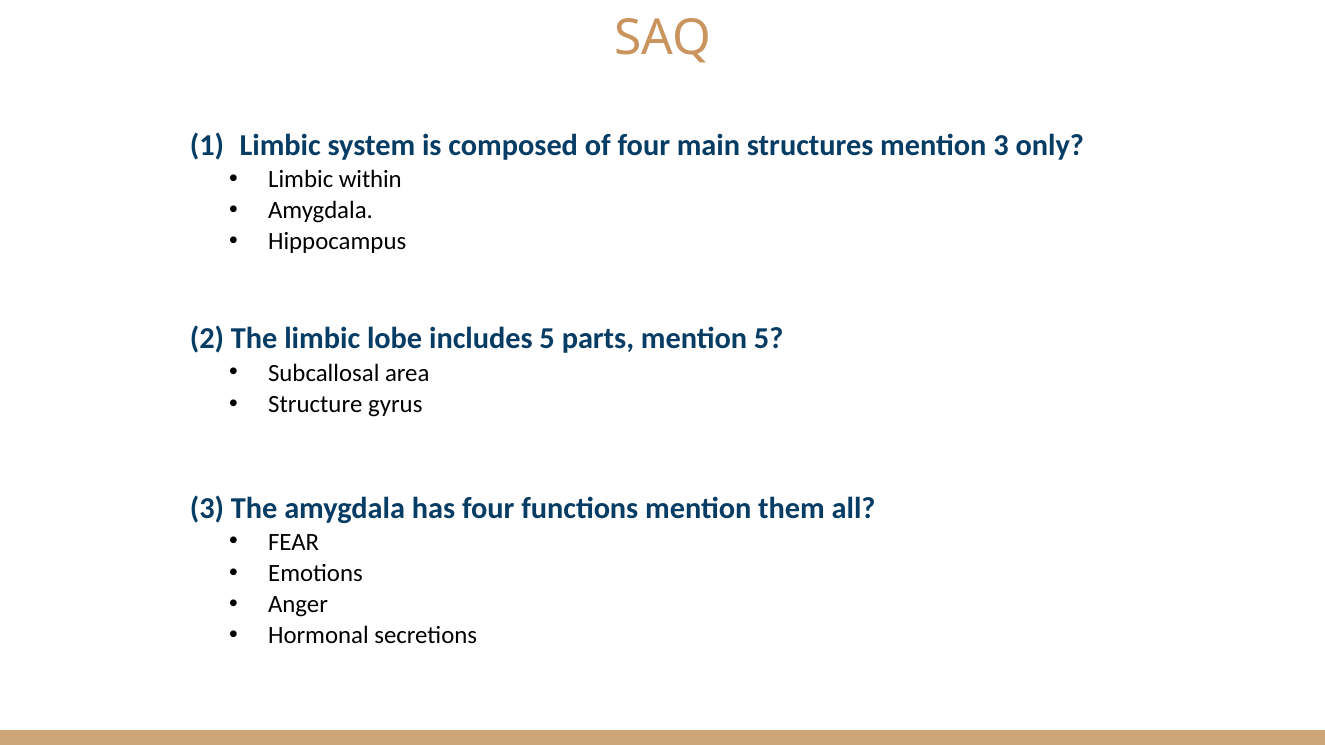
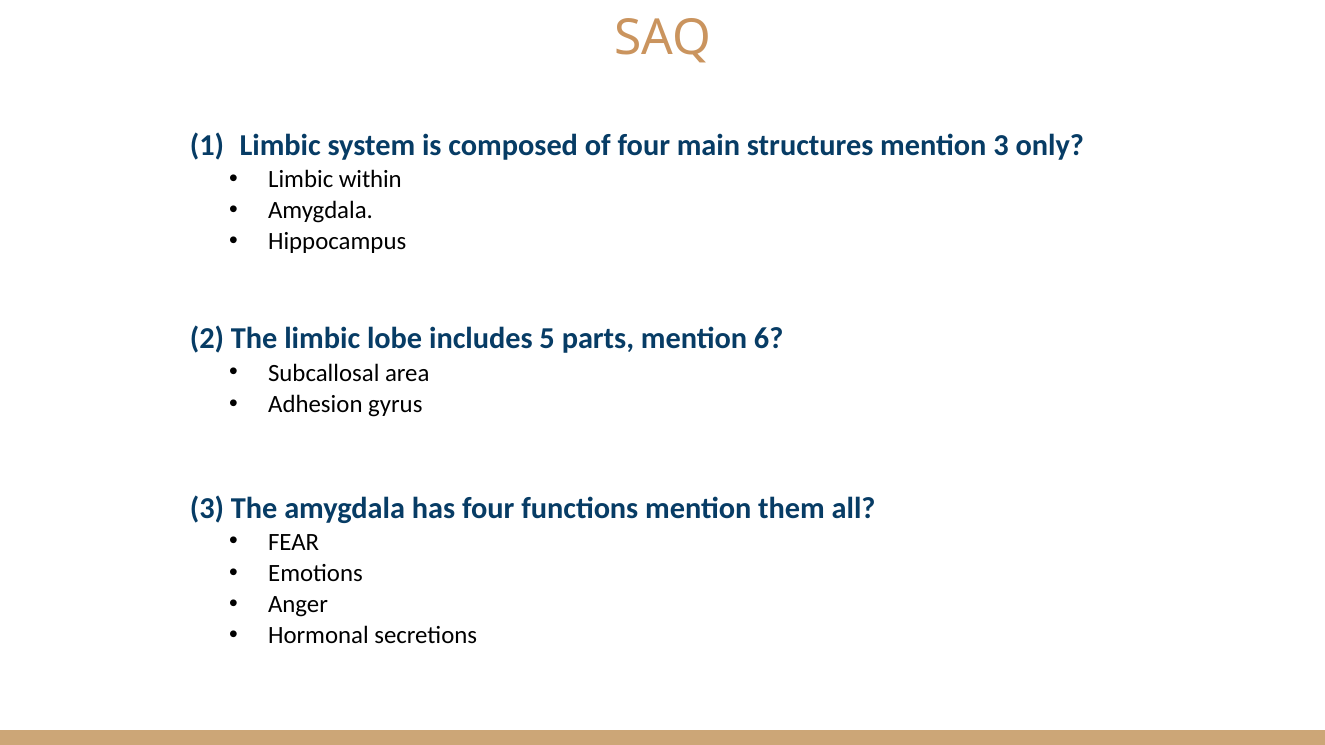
mention 5: 5 -> 6
Structure: Structure -> Adhesion
